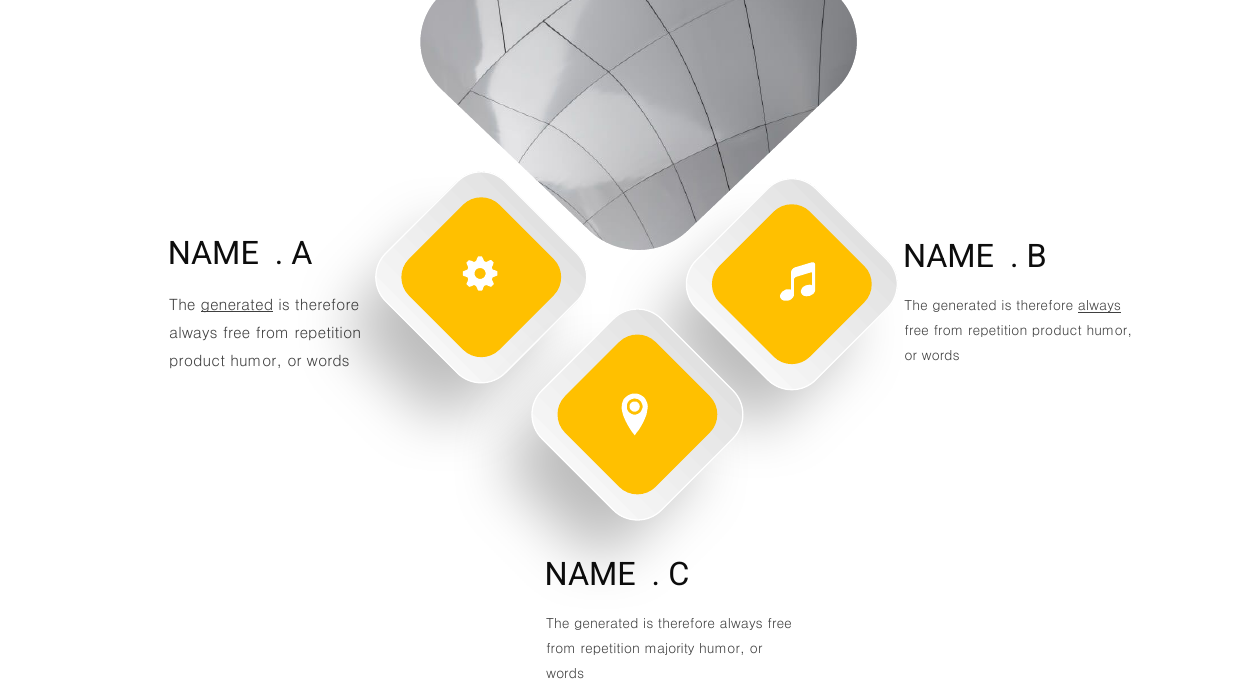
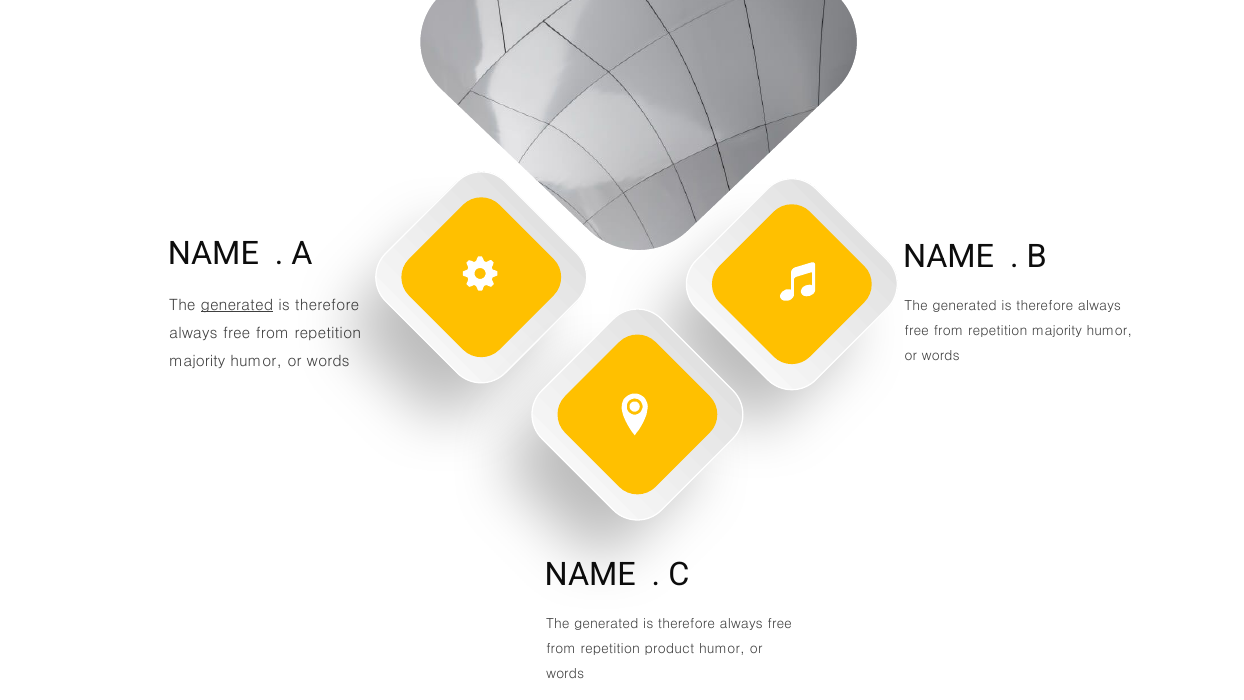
always at (1099, 306) underline: present -> none
product at (1057, 331): product -> majority
product at (197, 361): product -> majority
majority: majority -> product
